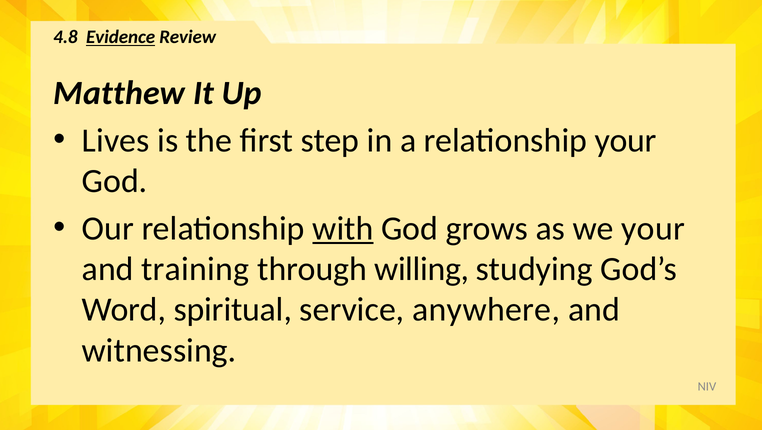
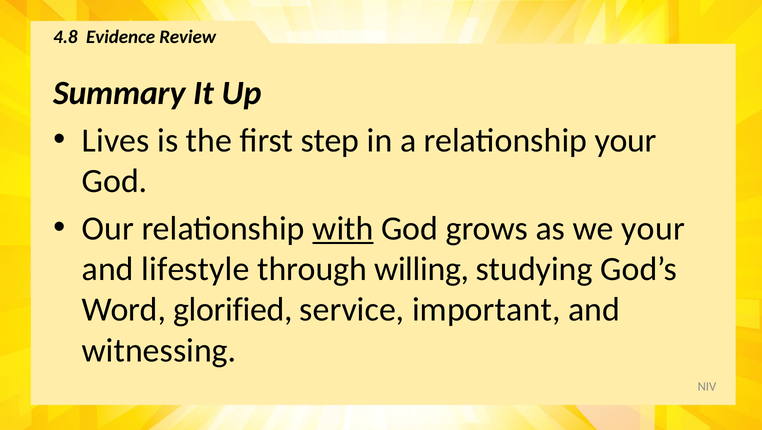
Evidence underline: present -> none
Matthew: Matthew -> Summary
training: training -> lifestyle
spiritual: spiritual -> glorified
anywhere: anywhere -> important
